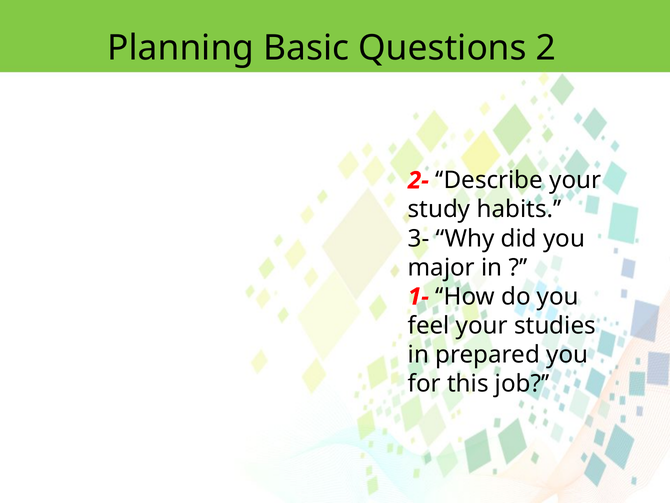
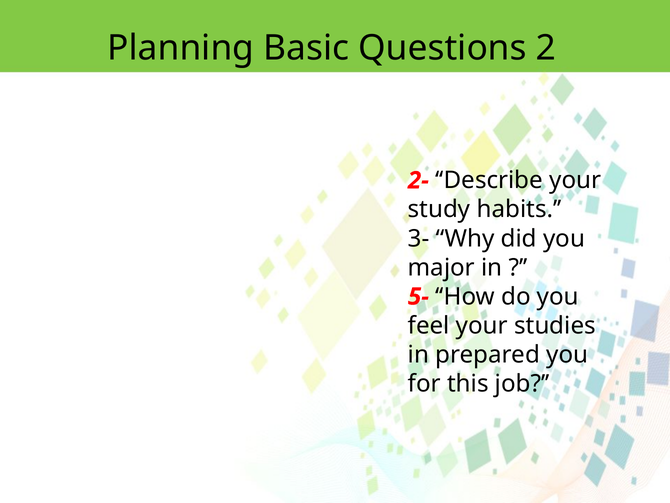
1-: 1- -> 5-
